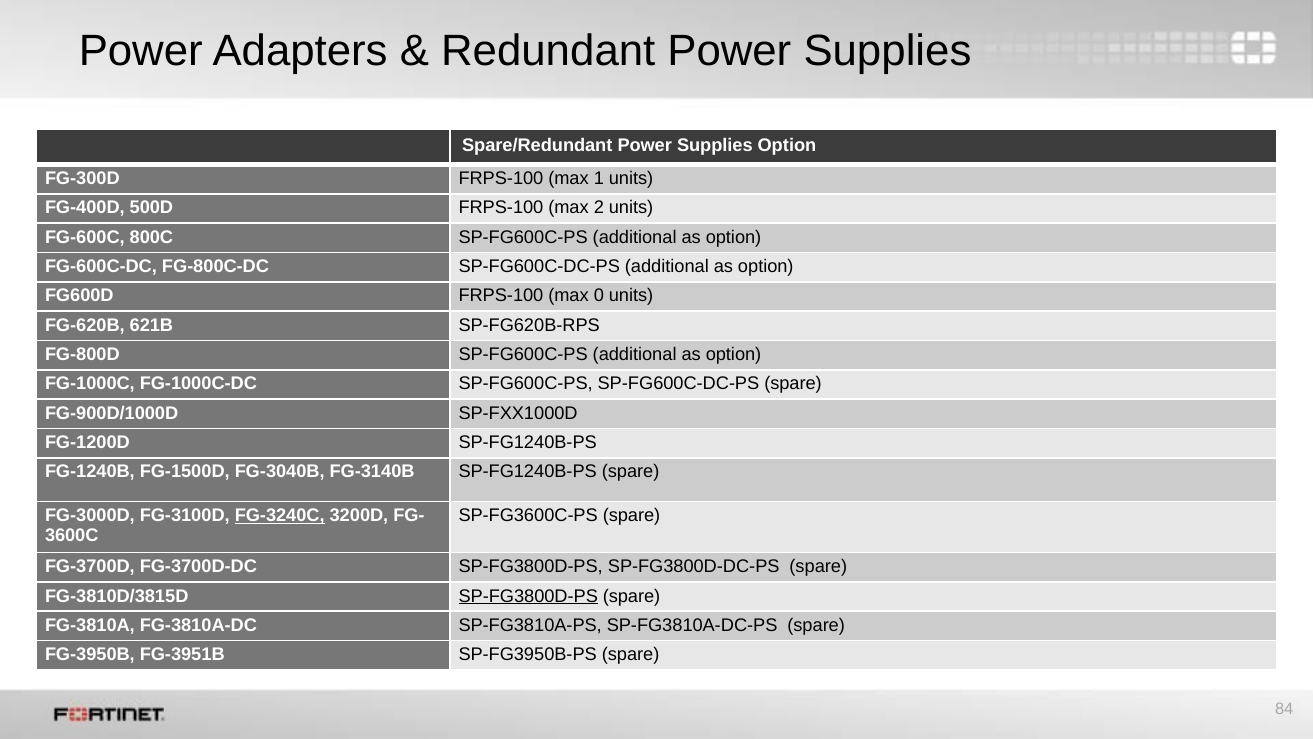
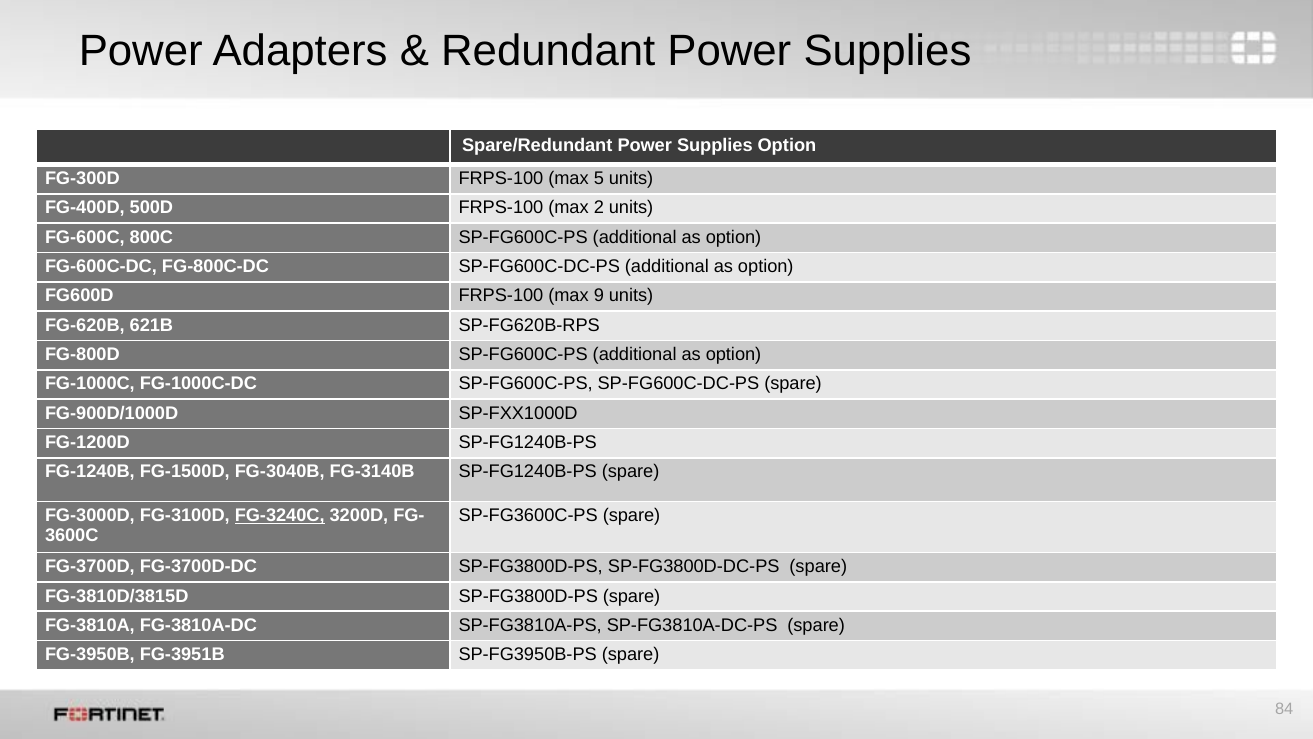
1: 1 -> 5
0: 0 -> 9
SP-FG3800D-PS at (528, 596) underline: present -> none
